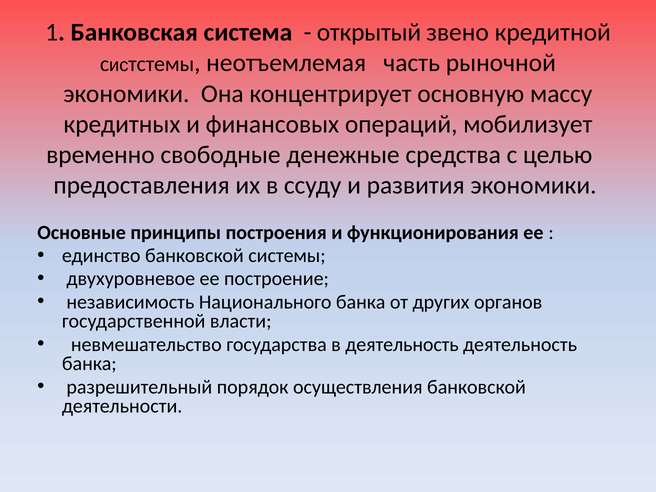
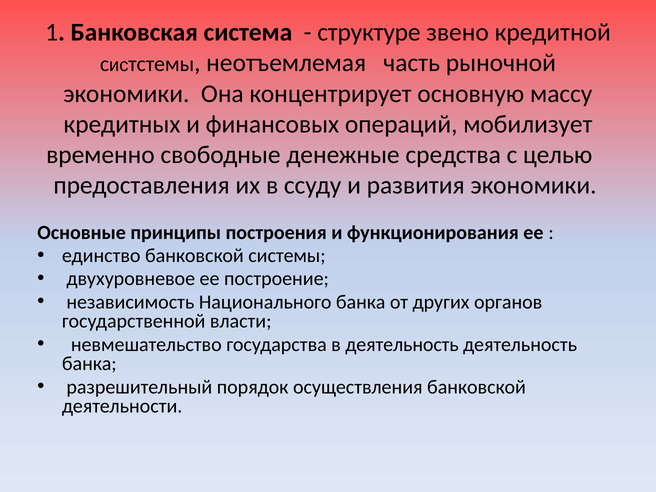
открытый: открытый -> структуре
